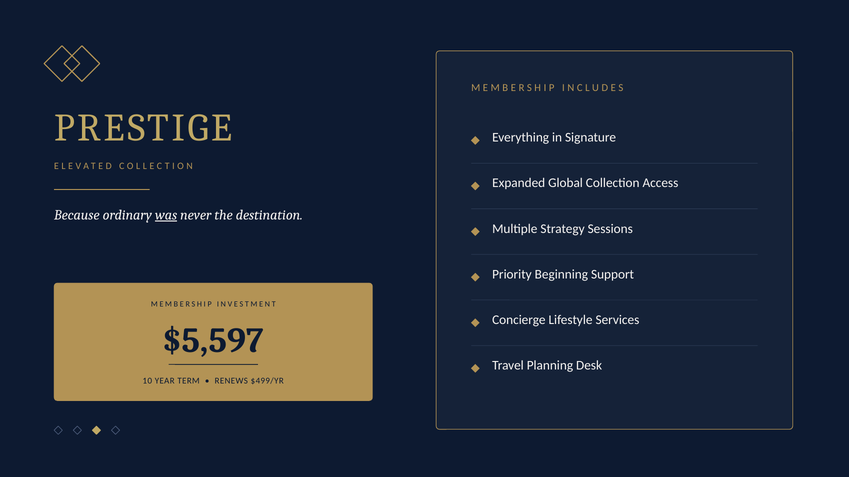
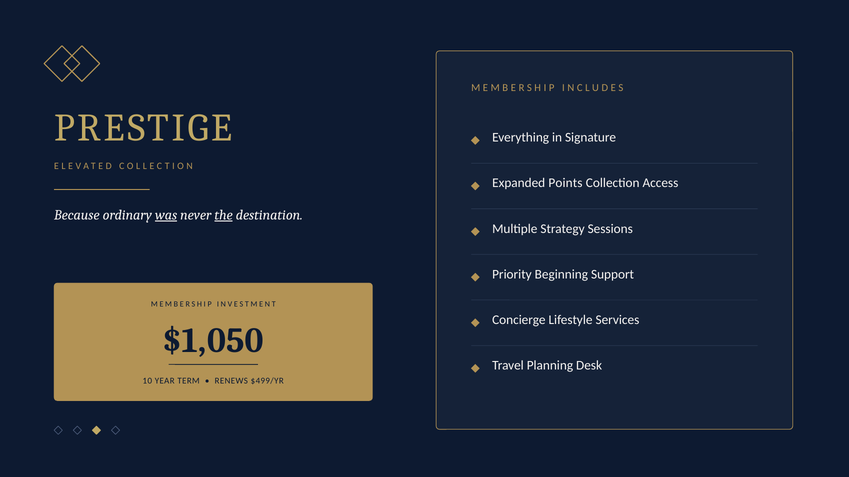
Global: Global -> Points
the underline: none -> present
$5,597: $5,597 -> $1,050
